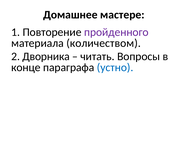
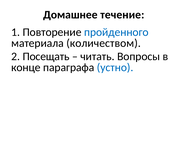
мастере: мастере -> течение
пройденного colour: purple -> blue
Дворника: Дворника -> Посещать
